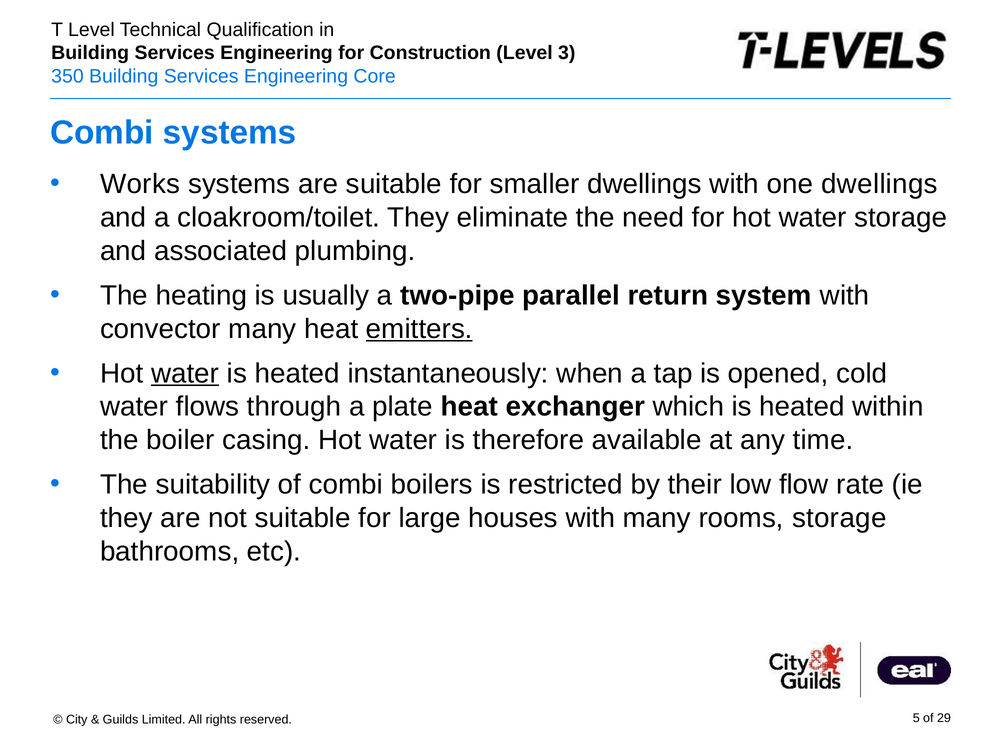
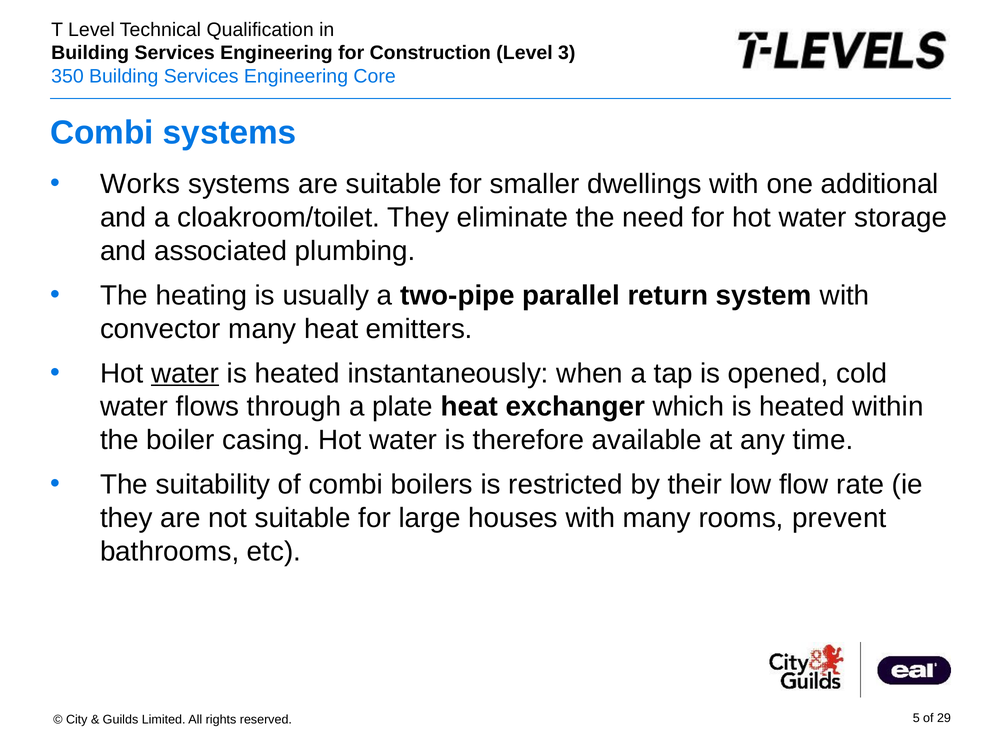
one dwellings: dwellings -> additional
emitters underline: present -> none
rooms storage: storage -> prevent
